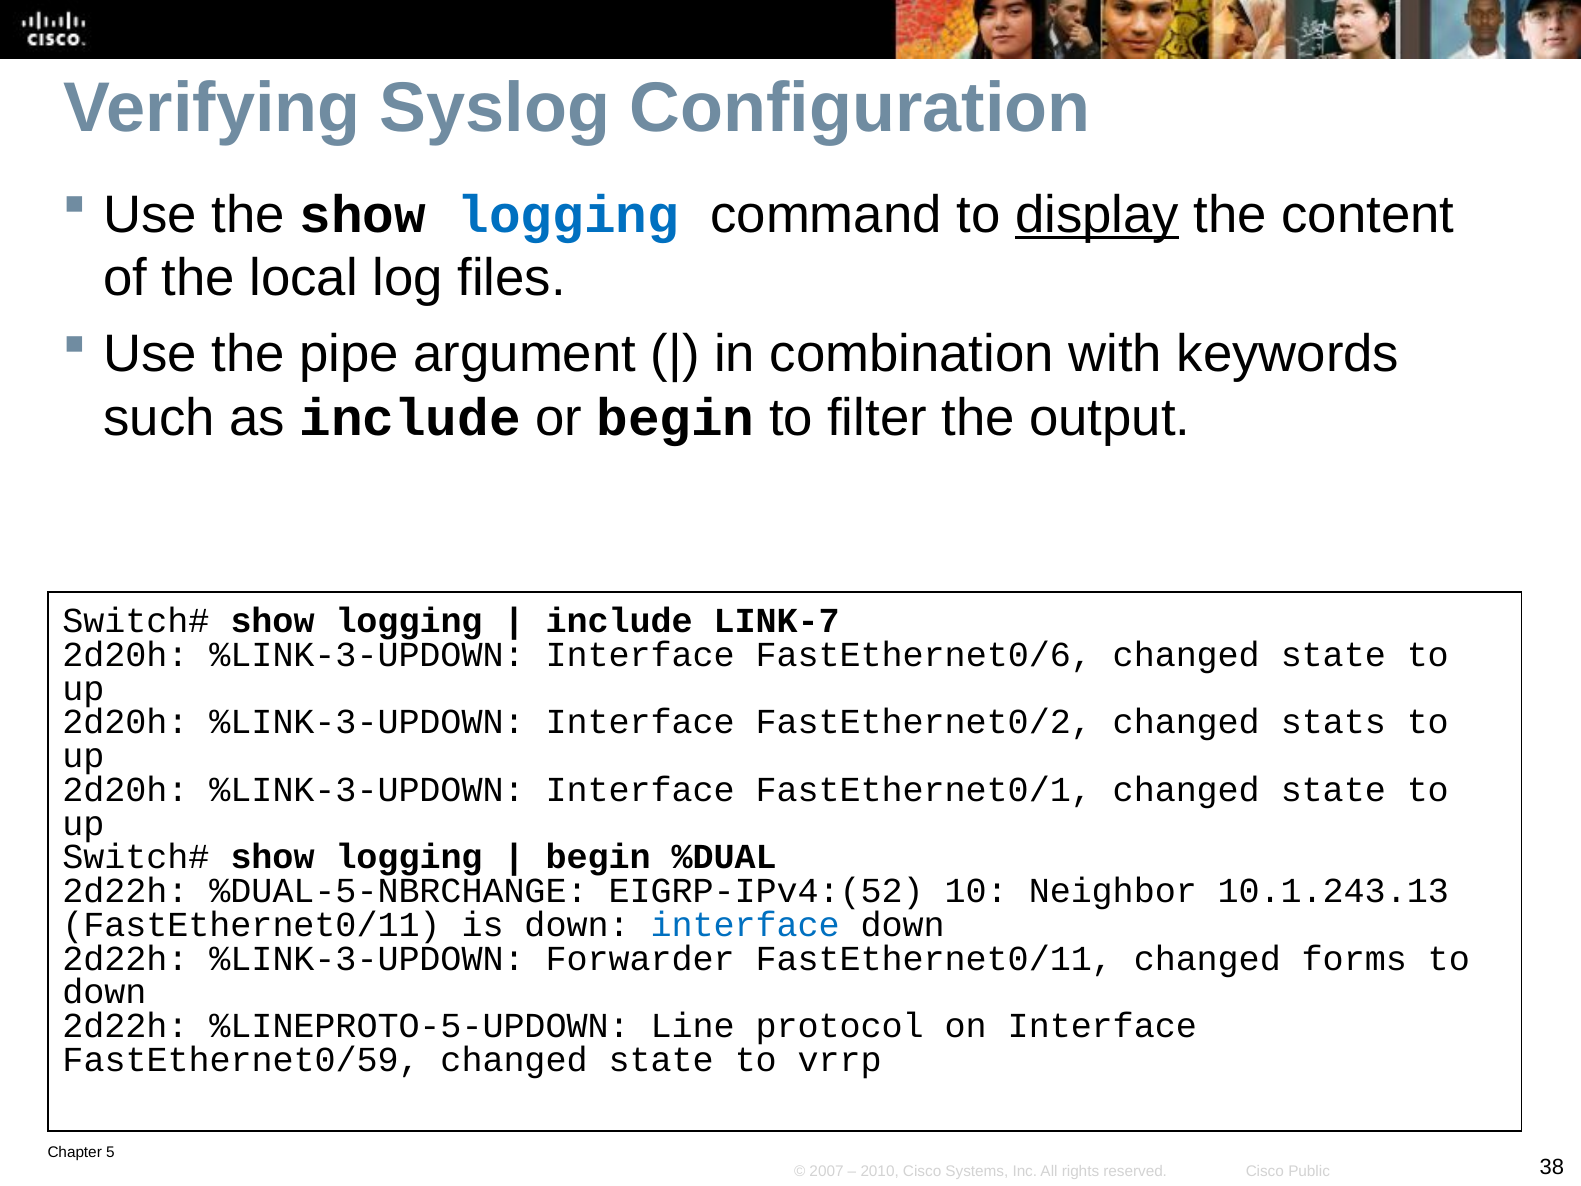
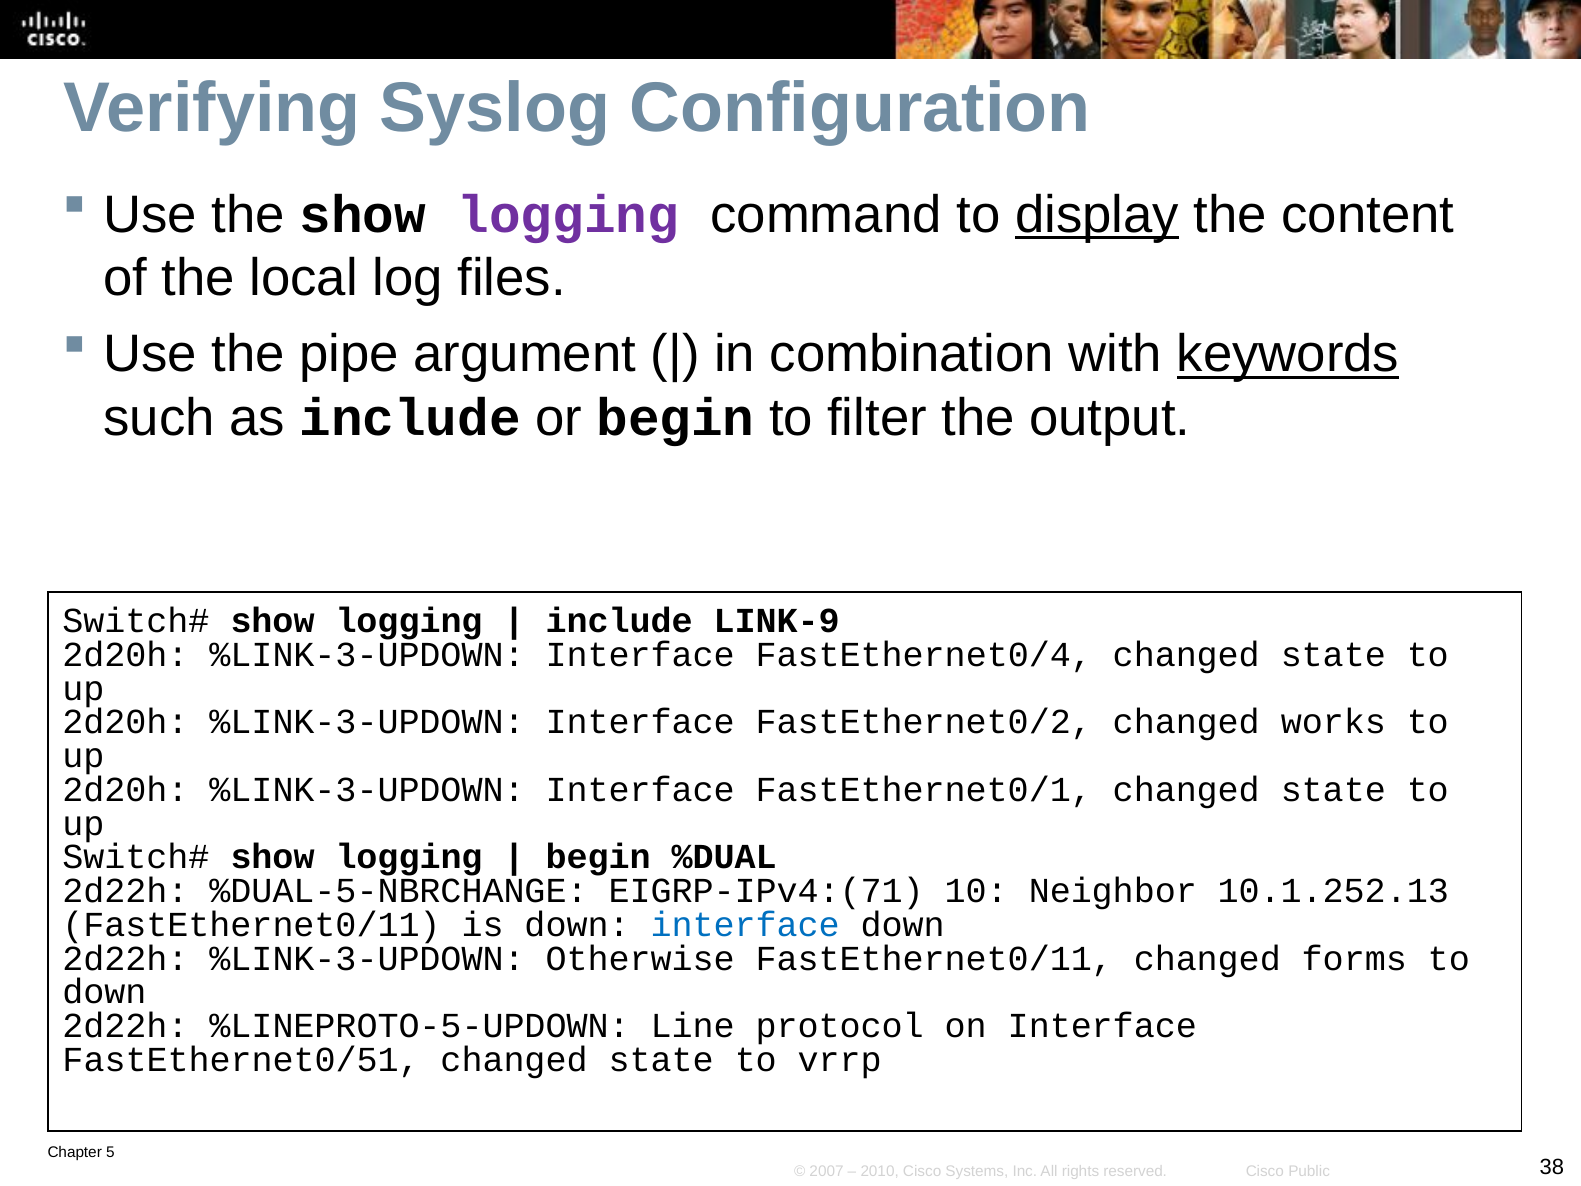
logging at (568, 215) colour: blue -> purple
keywords underline: none -> present
LINK-7: LINK-7 -> LINK-9
FastEthernet0/6: FastEthernet0/6 -> FastEthernet0/4
stats: stats -> works
EIGRP-IPv4:(52: EIGRP-IPv4:(52 -> EIGRP-IPv4:(71
10.1.243.13: 10.1.243.13 -> 10.1.252.13
Forwarder: Forwarder -> Otherwise
FastEthernet0/59: FastEthernet0/59 -> FastEthernet0/51
